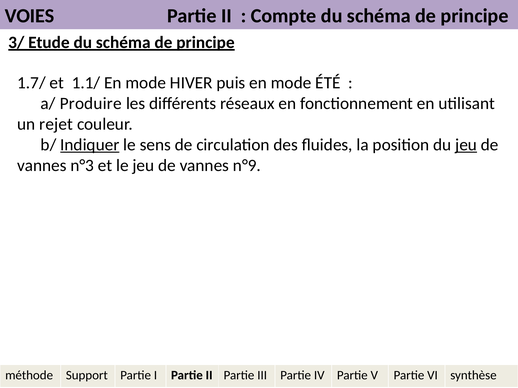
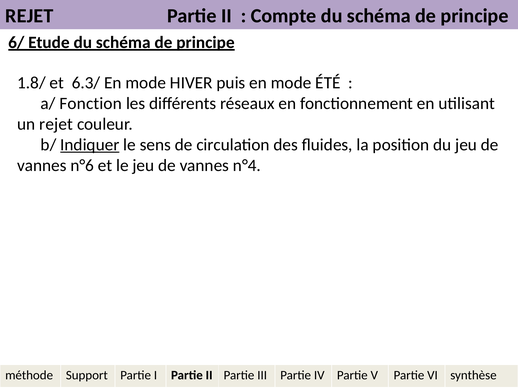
VOIES at (30, 16): VOIES -> REJET
3/: 3/ -> 6/
1.7/: 1.7/ -> 1.8/
1.1/: 1.1/ -> 6.3/
Produire: Produire -> Fonction
jeu at (466, 145) underline: present -> none
n°3: n°3 -> n°6
n°9: n°9 -> n°4
